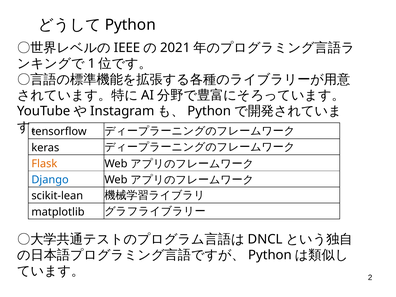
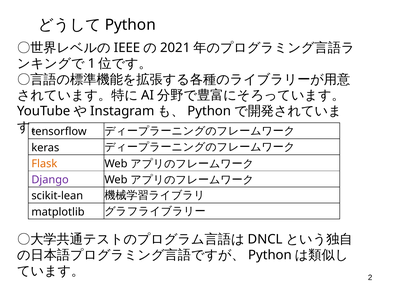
Django colour: blue -> purple
